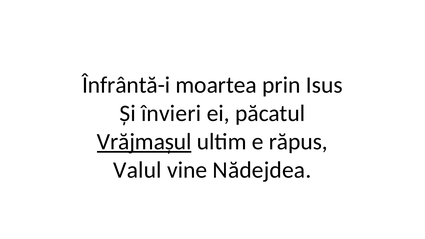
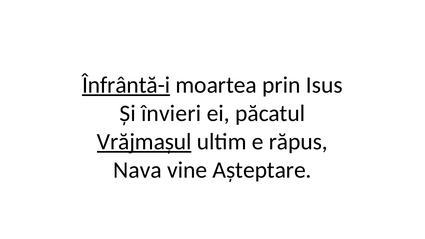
Înfrântă-i underline: none -> present
Valul: Valul -> Nava
Nădejdea: Nădejdea -> Așteptare
